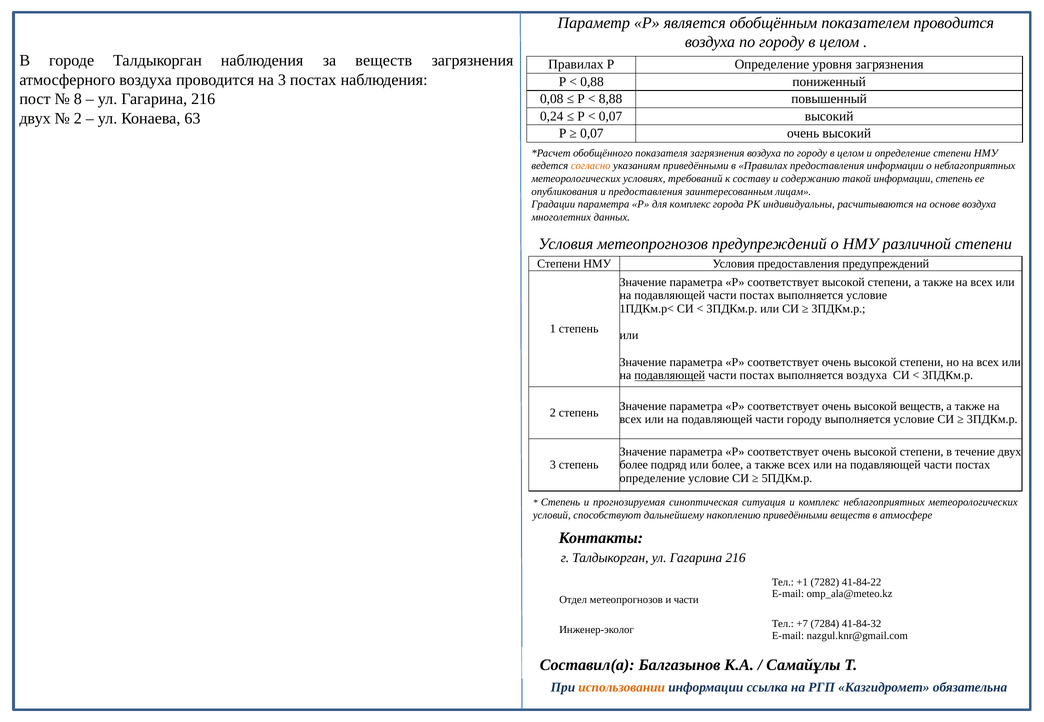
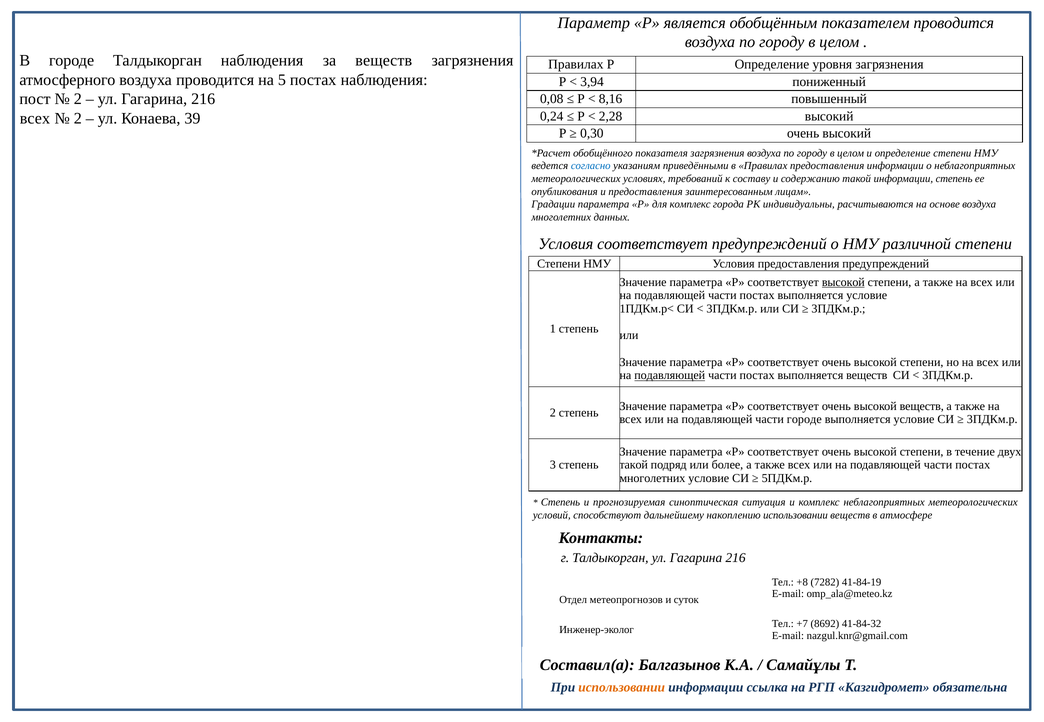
на 3: 3 -> 5
0,88: 0,88 -> 3,94
8 at (78, 99): 8 -> 2
8,88: 8,88 -> 8,16
0,07 at (611, 116): 0,07 -> 2,28
двух at (35, 118): двух -> всех
63: 63 -> 39
0,07 at (592, 134): 0,07 -> 0,30
согласно colour: orange -> blue
Условия метеопрогнозов: метеопрогнозов -> соответствует
высокой at (843, 282) underline: none -> present
выполняется воздуха: воздуха -> веществ
части городу: городу -> городе
более at (634, 465): более -> такой
определение at (652, 479): определение -> многолетних
накоплению приведёнными: приведёнными -> использовании
+1: +1 -> +8
41-84-22: 41-84-22 -> 41-84-19
и части: части -> суток
7284: 7284 -> 8692
